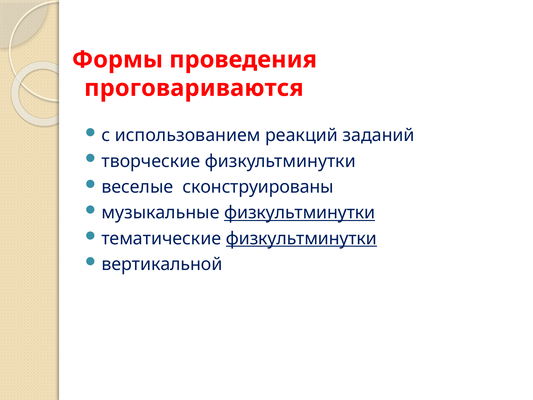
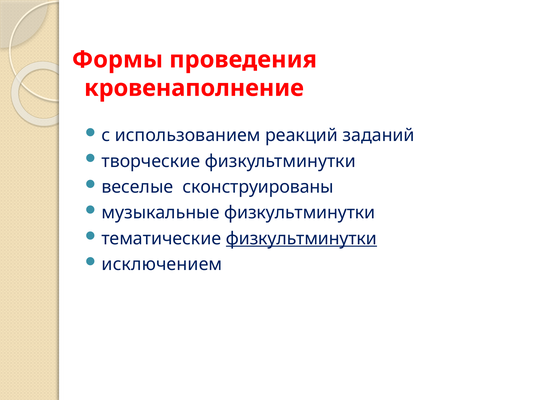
проговариваются: проговариваются -> кровенаполнение
физкультминутки at (300, 213) underline: present -> none
вертикальной: вертикальной -> исключением
